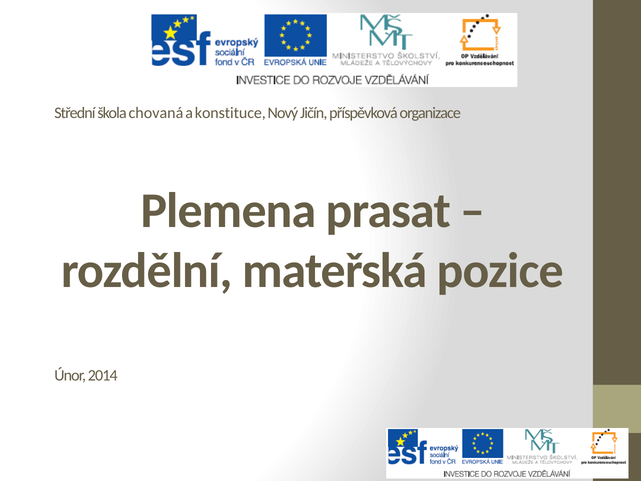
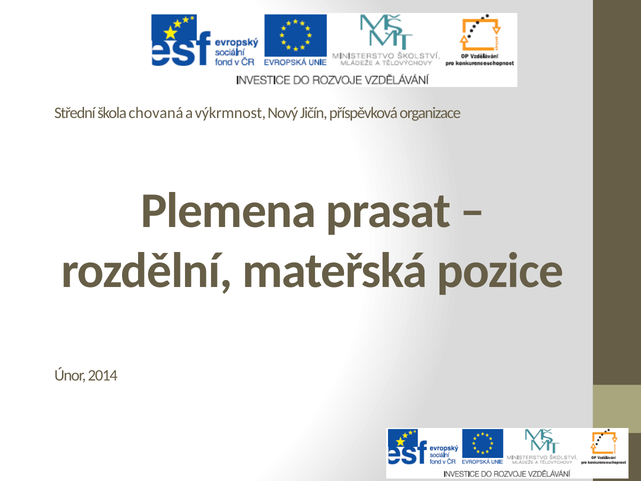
konstituce: konstituce -> výkrmnost
